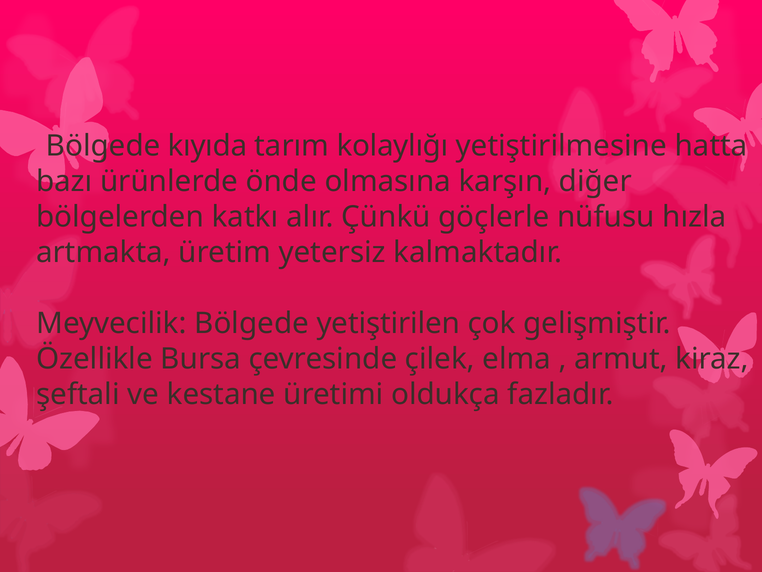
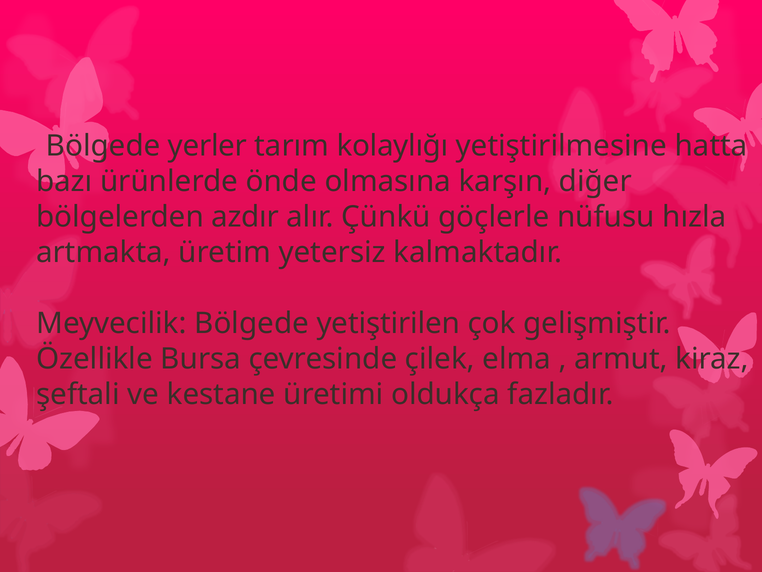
kıyıda: kıyıda -> yerler
katkı: katkı -> azdır
